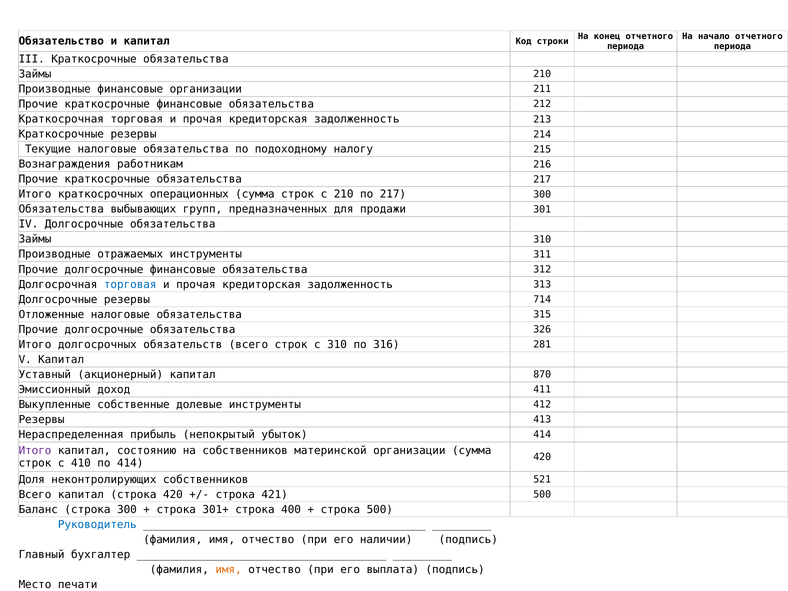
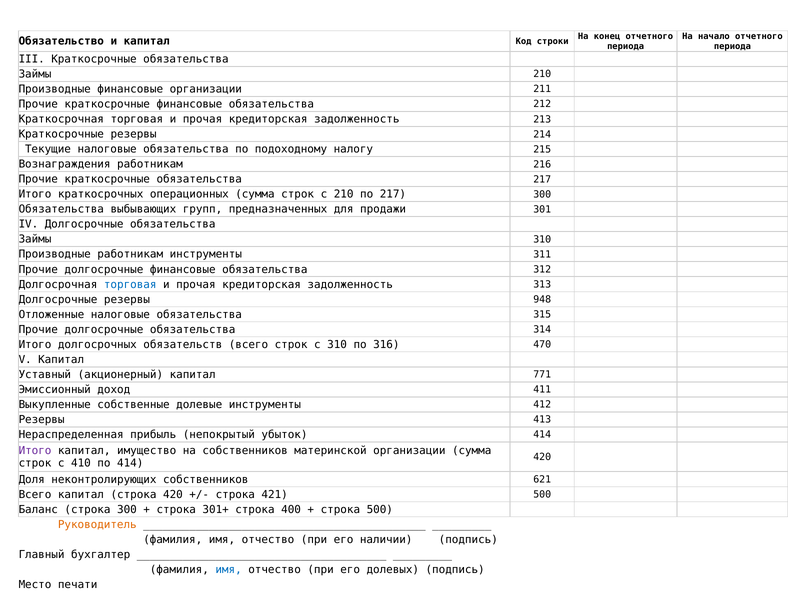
Производные отражаемых: отражаемых -> работникам
714: 714 -> 948
326: 326 -> 314
281: 281 -> 470
870: 870 -> 771
состоянию: состоянию -> имущество
521: 521 -> 621
Руководитель colour: blue -> orange
имя at (229, 570) colour: orange -> blue
выплата: выплата -> долевых
